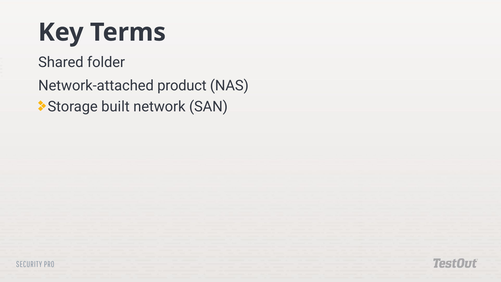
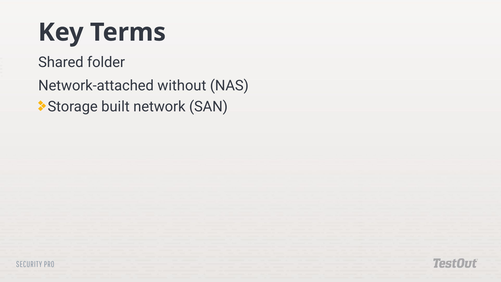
product: product -> without
